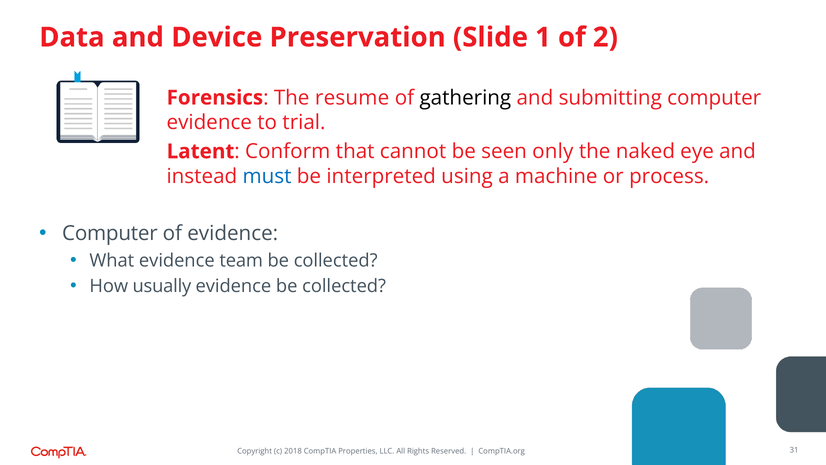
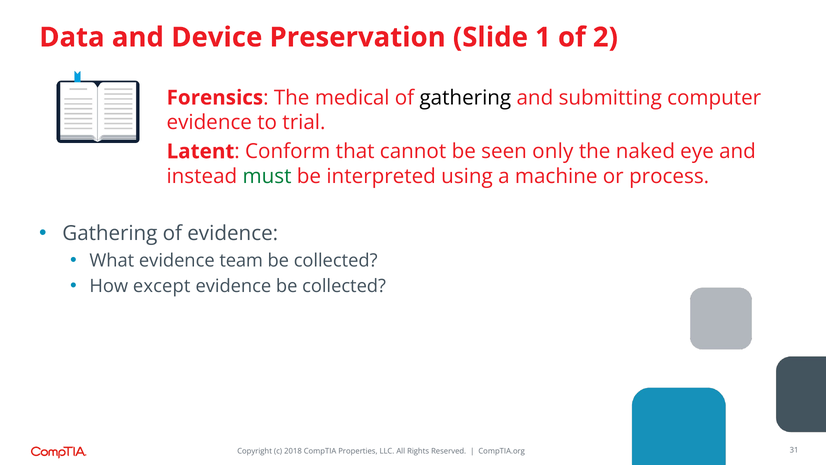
resume: resume -> medical
must colour: blue -> green
Computer at (110, 233): Computer -> Gathering
usually: usually -> except
